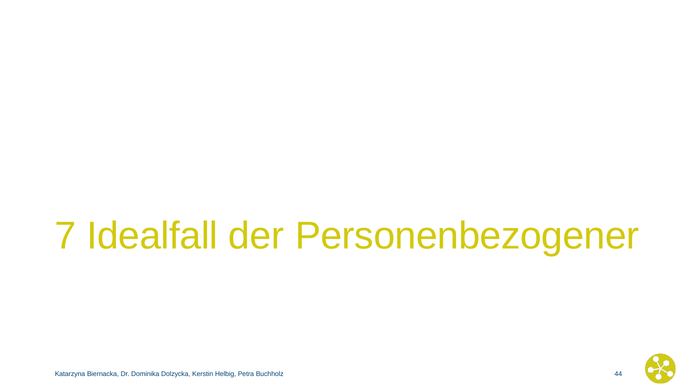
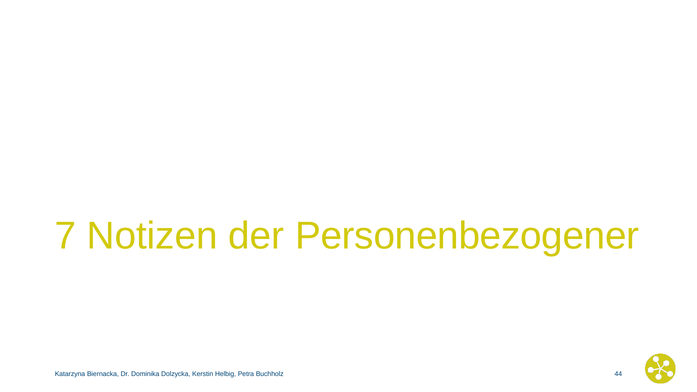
Idealfall: Idealfall -> Notizen
